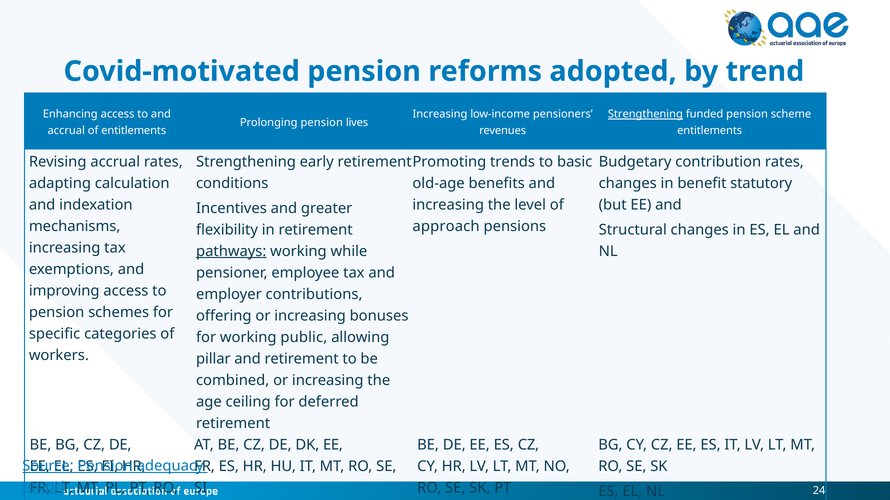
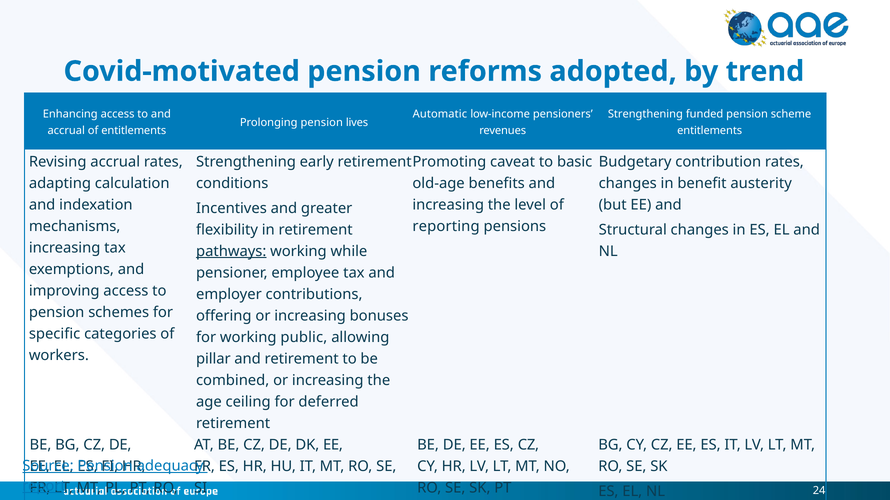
Increasing at (440, 114): Increasing -> Automatic
Strengthening at (645, 114) underline: present -> none
trends: trends -> caveat
statutory: statutory -> austerity
approach: approach -> reporting
